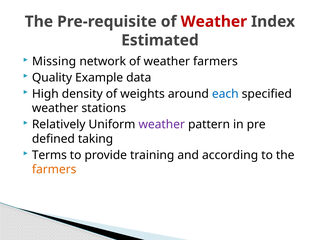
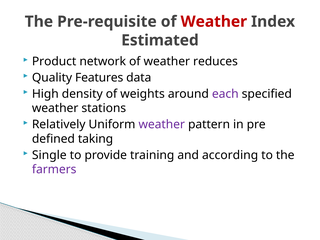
Missing: Missing -> Product
weather farmers: farmers -> reduces
Example: Example -> Features
each colour: blue -> purple
Terms: Terms -> Single
farmers at (54, 169) colour: orange -> purple
